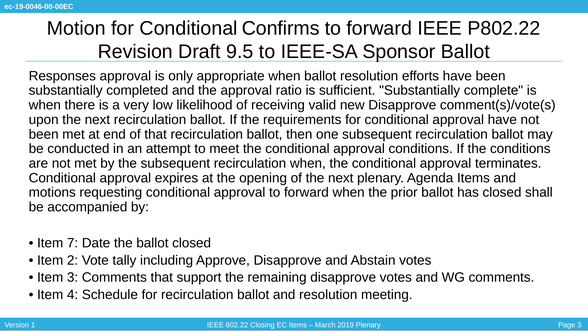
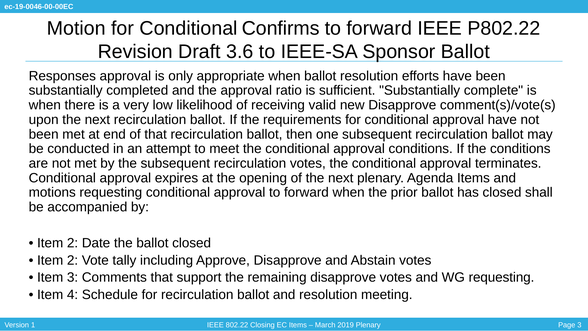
9.5: 9.5 -> 3.6
recirculation when: when -> votes
7 at (73, 243): 7 -> 2
WG comments: comments -> requesting
